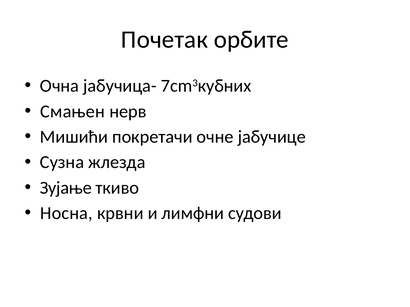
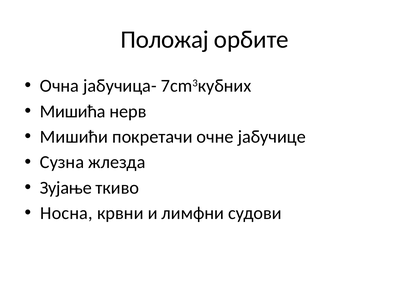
Почетак: Почетак -> Положај
Смањен: Смањен -> Мишића
